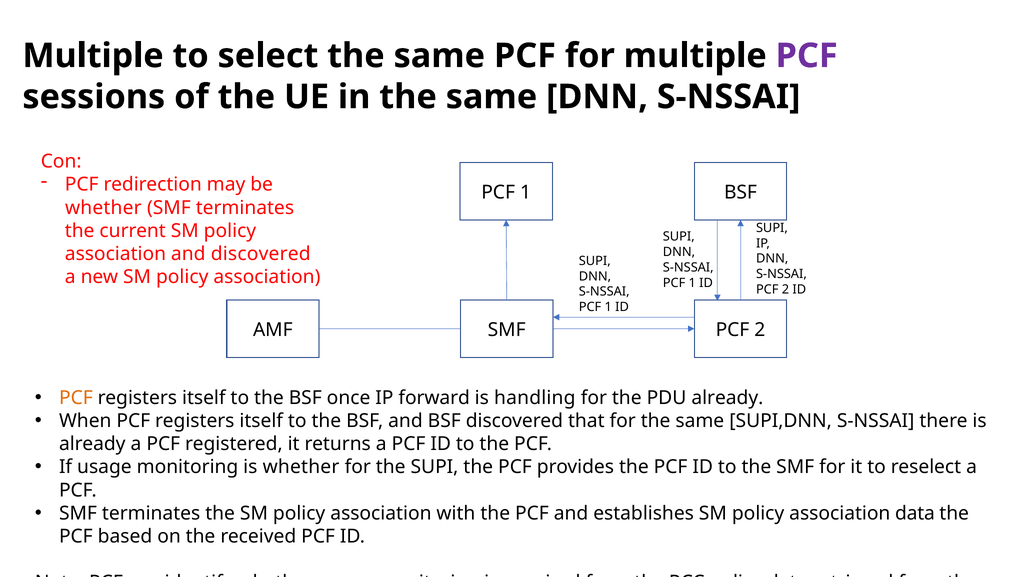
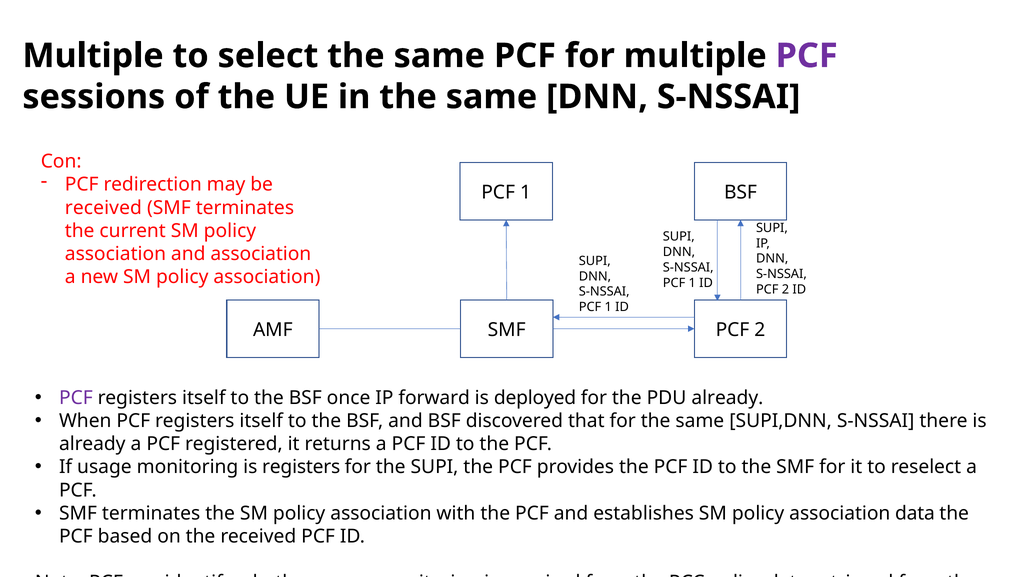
whether at (103, 208): whether -> received
and discovered: discovered -> association
PCF at (76, 398) colour: orange -> purple
handling: handling -> deployed
is whether: whether -> registers
